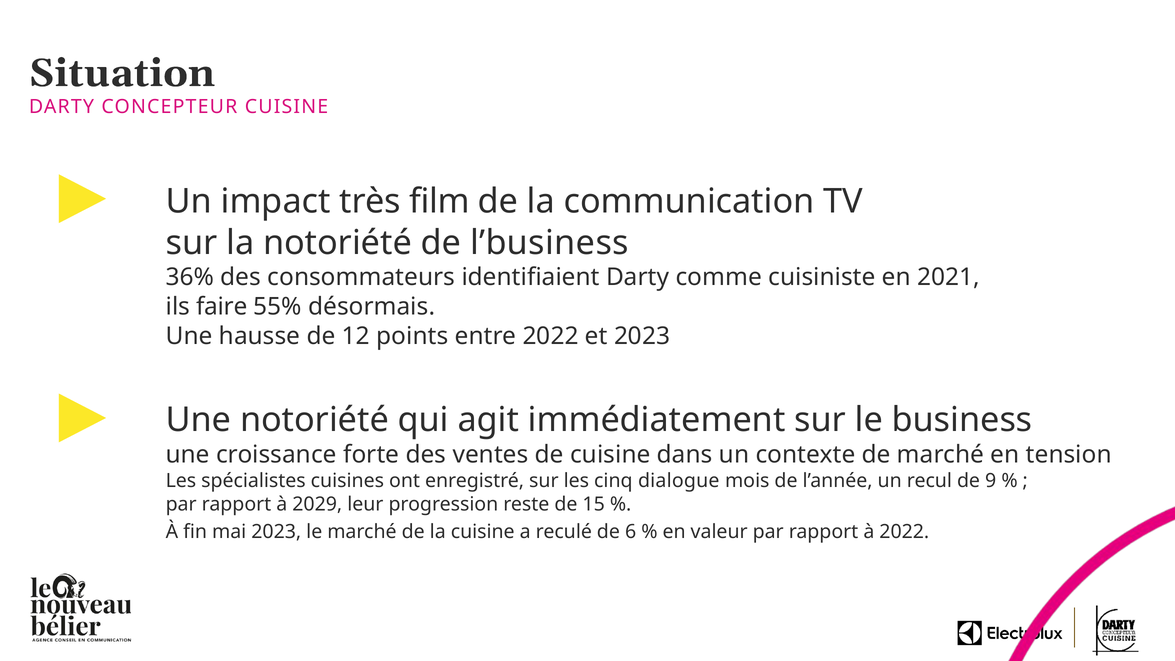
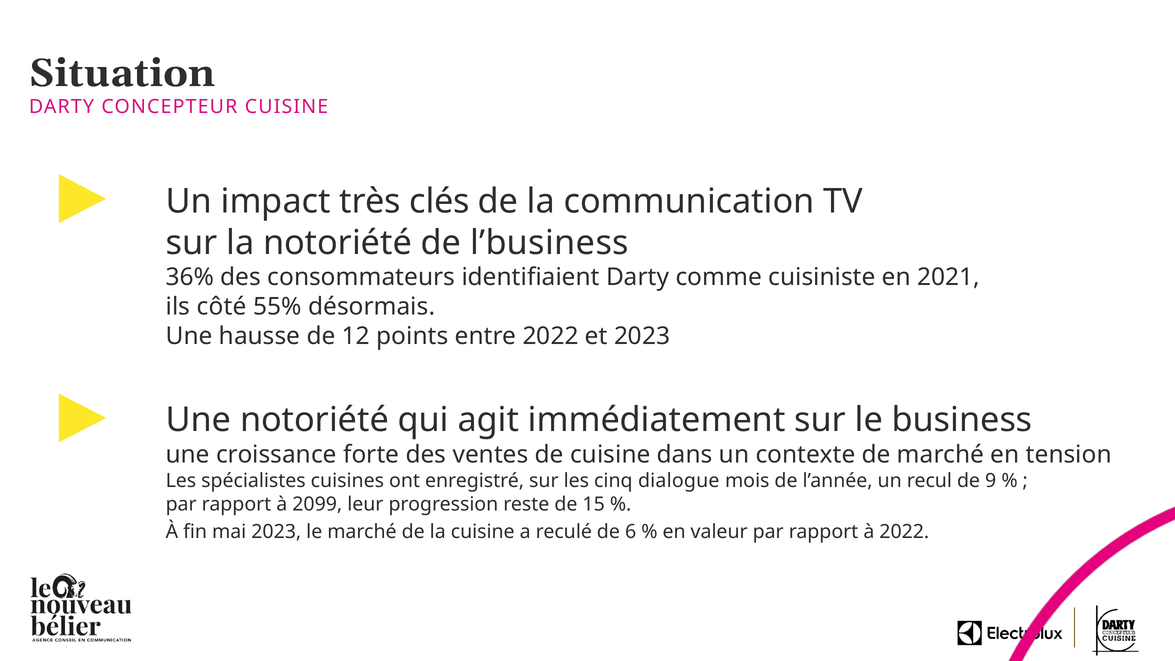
film: film -> clés
faire: faire -> côté
2029: 2029 -> 2099
